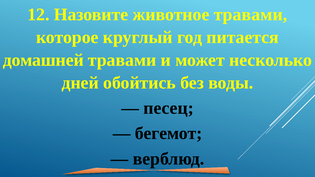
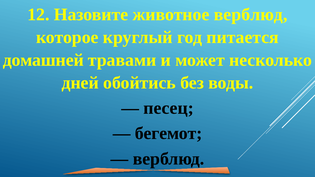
животное травами: травами -> верблюд
